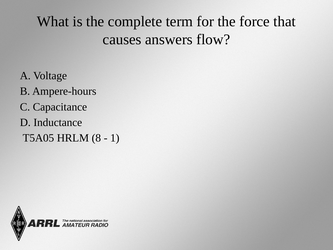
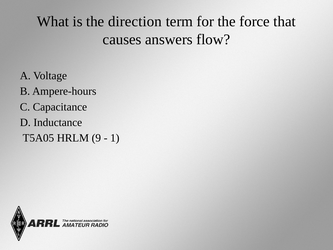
complete: complete -> direction
8: 8 -> 9
